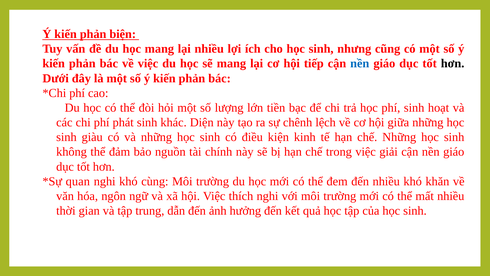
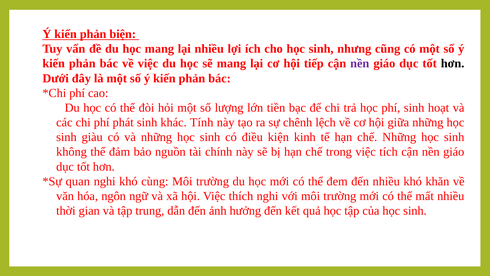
nền at (360, 64) colour: blue -> purple
Diện: Diện -> Tính
giải: giải -> tích
